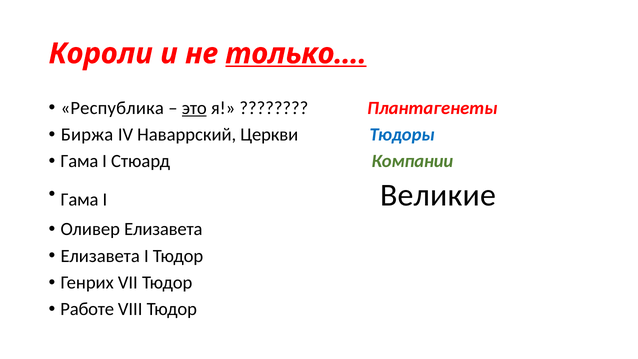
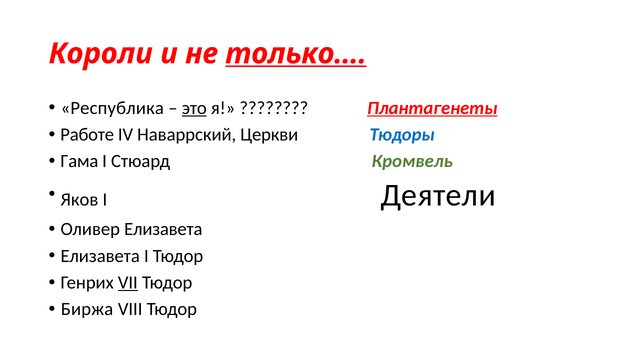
Плантагенеты underline: none -> present
Биржа: Биржа -> Работе
Компании: Компании -> Кромвель
Гама at (80, 199): Гама -> Яков
Великие: Великие -> Деятели
VII underline: none -> present
Работе: Работе -> Биржа
